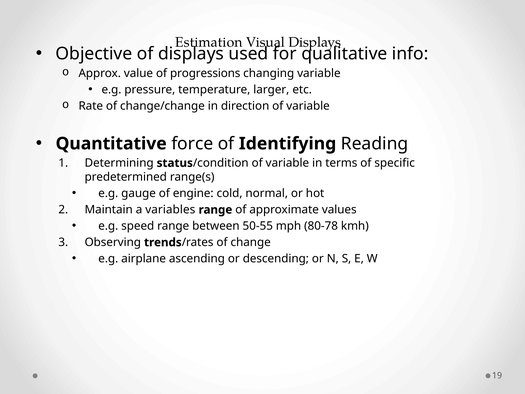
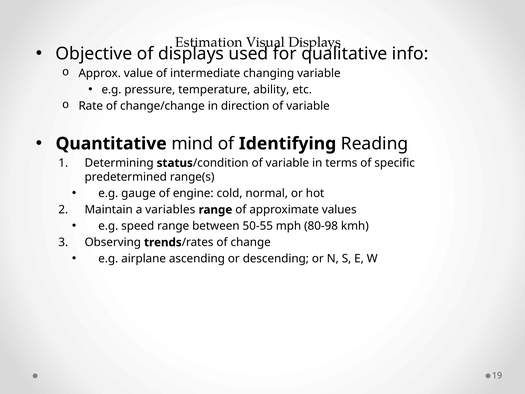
progressions: progressions -> intermediate
larger: larger -> ability
force: force -> mind
80-78: 80-78 -> 80-98
